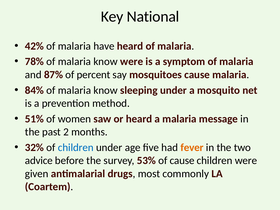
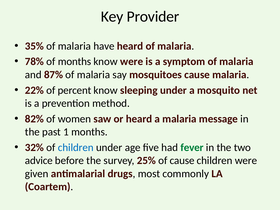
National: National -> Provider
42%: 42% -> 35%
78% of malaria: malaria -> months
87% of percent: percent -> malaria
84%: 84% -> 22%
malaria at (74, 90): malaria -> percent
51%: 51% -> 82%
2: 2 -> 1
fever colour: orange -> green
53%: 53% -> 25%
